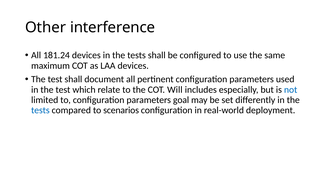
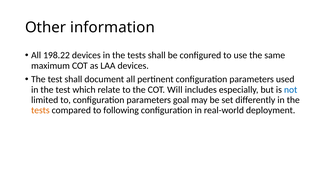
interference: interference -> information
181.24: 181.24 -> 198.22
tests at (40, 111) colour: blue -> orange
scenarios: scenarios -> following
